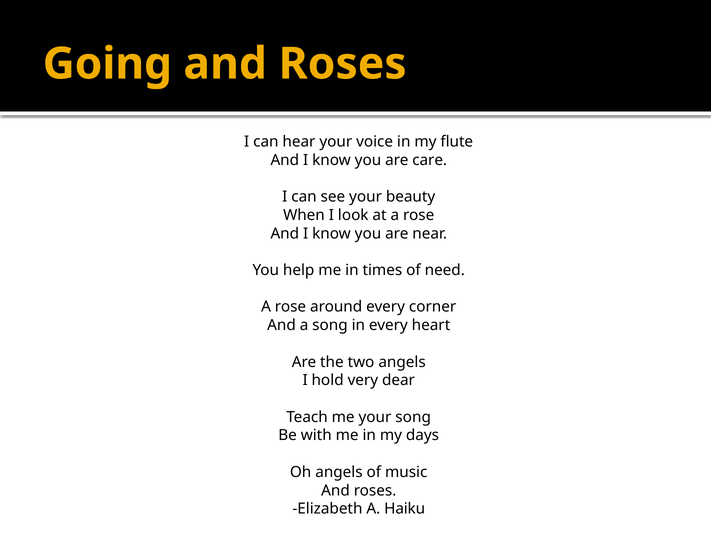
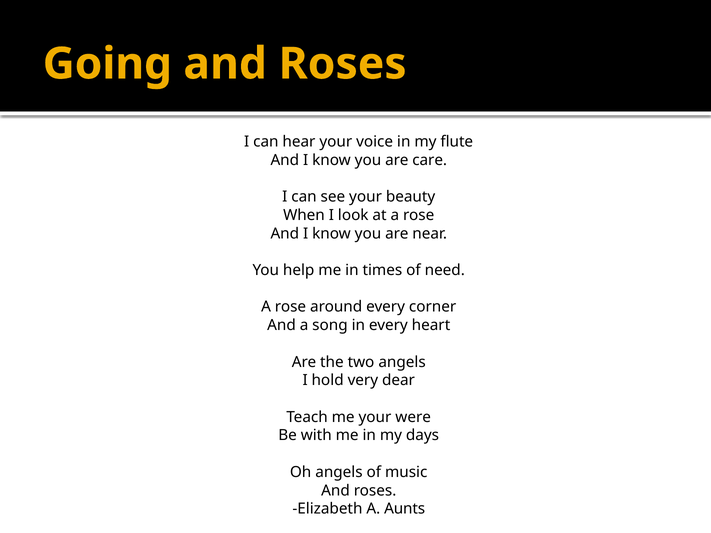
your song: song -> were
Haiku: Haiku -> Aunts
